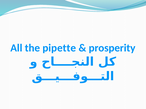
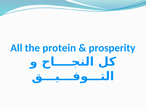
pipette: pipette -> protein
